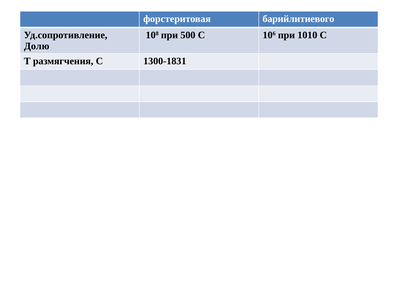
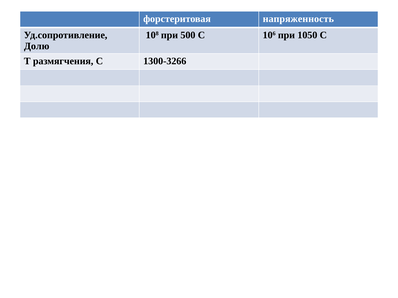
барийлитиевого: барийлитиевого -> напряженность
1010: 1010 -> 1050
1300-1831: 1300-1831 -> 1300-3266
